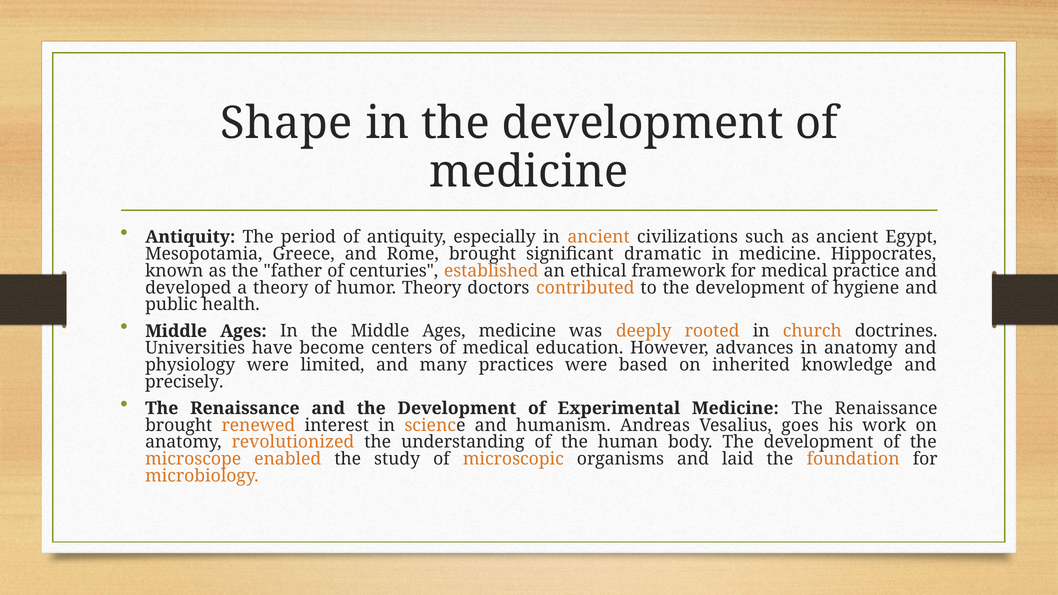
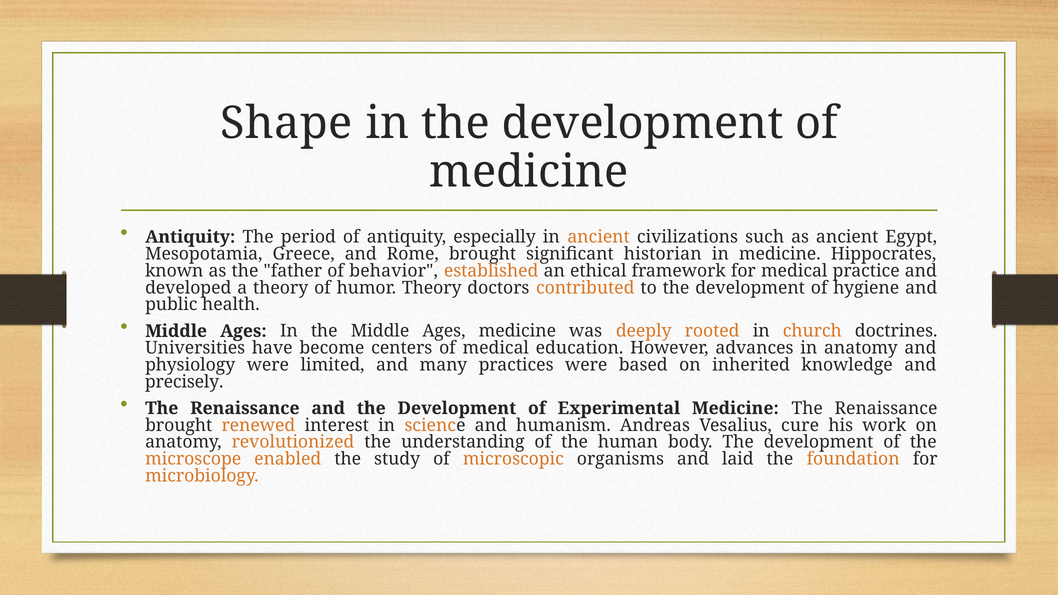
dramatic: dramatic -> historian
centuries: centuries -> behavior
goes: goes -> cure
